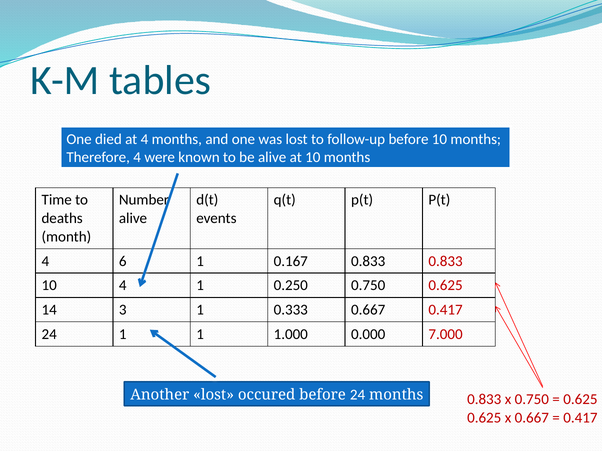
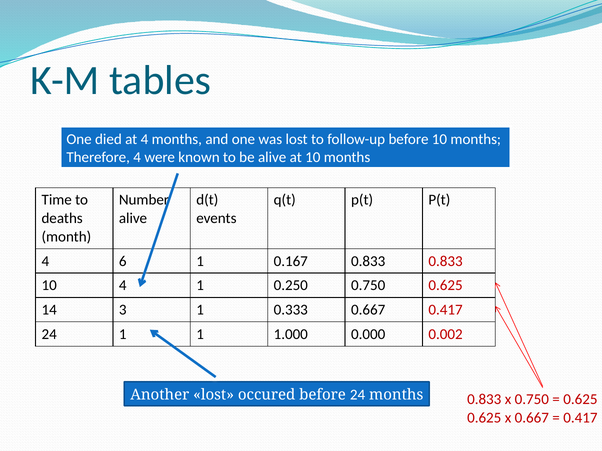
7.000: 7.000 -> 0.002
